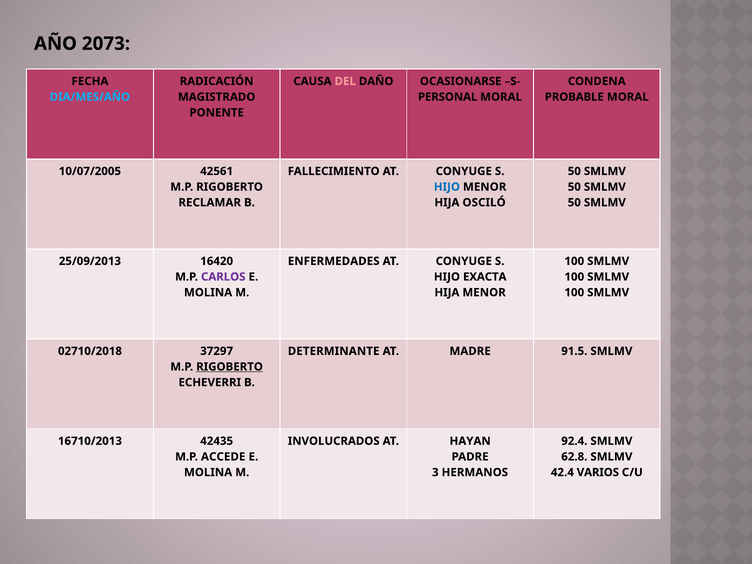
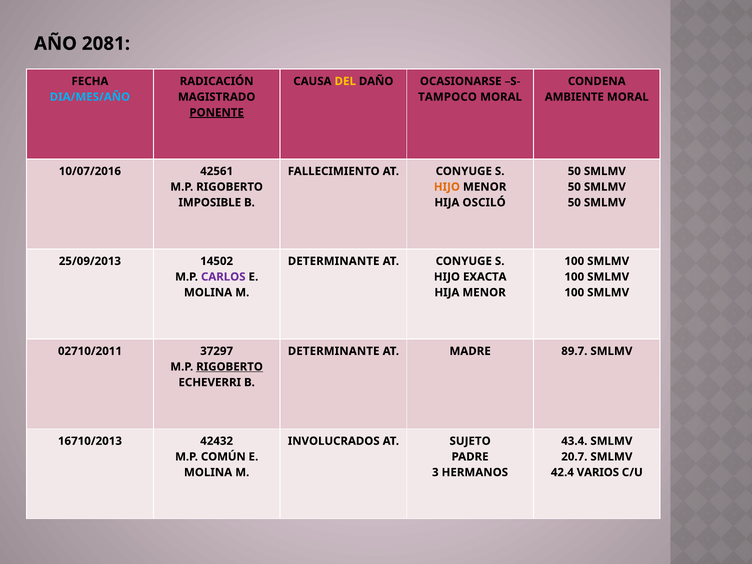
2073: 2073 -> 2081
DEL colour: pink -> yellow
PERSONAL: PERSONAL -> TAMPOCO
PROBABLE: PROBABLE -> AMBIENTE
PONENTE underline: none -> present
10/07/2005: 10/07/2005 -> 10/07/2016
HIJO at (447, 187) colour: blue -> orange
RECLAMAR: RECLAMAR -> IMPOSIBLE
16420: 16420 -> 14502
ENFERMEDADES at (334, 261): ENFERMEDADES -> DETERMINANTE
02710/2018: 02710/2018 -> 02710/2011
91.5: 91.5 -> 89.7
42435: 42435 -> 42432
HAYAN: HAYAN -> SUJETO
92.4: 92.4 -> 43.4
ACCEDE: ACCEDE -> COMÚN
62.8: 62.8 -> 20.7
